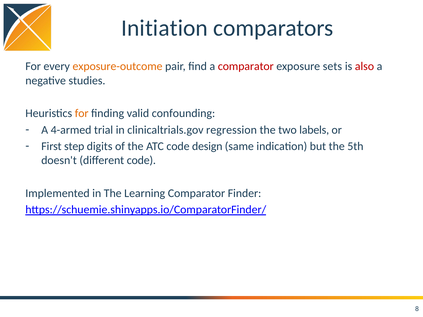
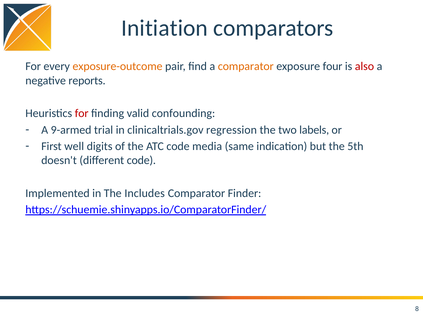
comparator at (246, 66) colour: red -> orange
sets: sets -> four
studies: studies -> reports
for at (82, 113) colour: orange -> red
4-armed: 4-armed -> 9-armed
step: step -> well
design: design -> media
Learning: Learning -> Includes
